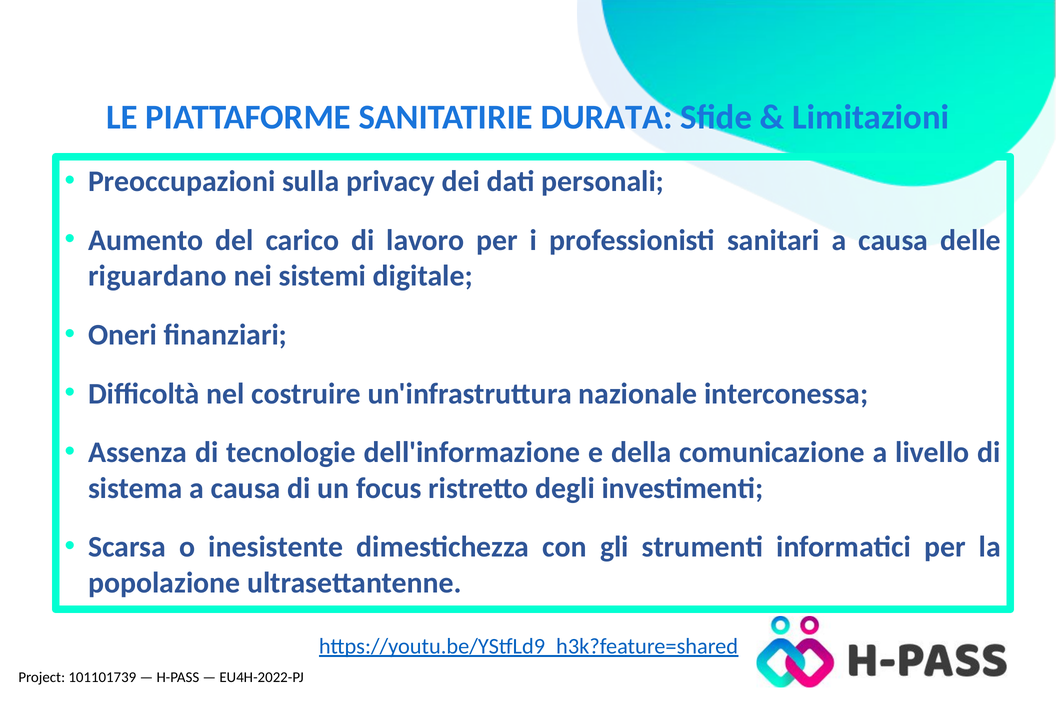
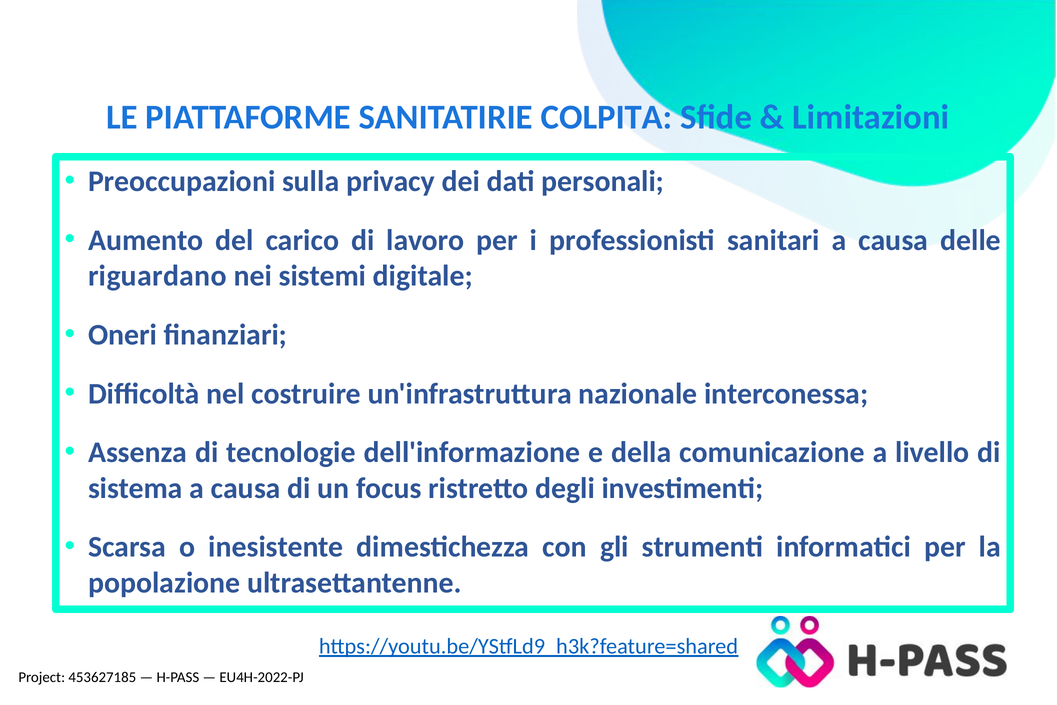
DURATA: DURATA -> COLPITA
101101739: 101101739 -> 453627185
